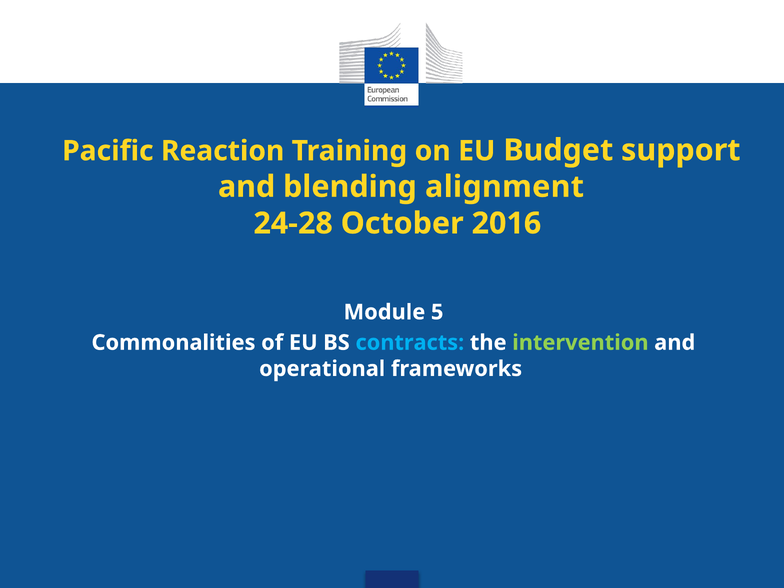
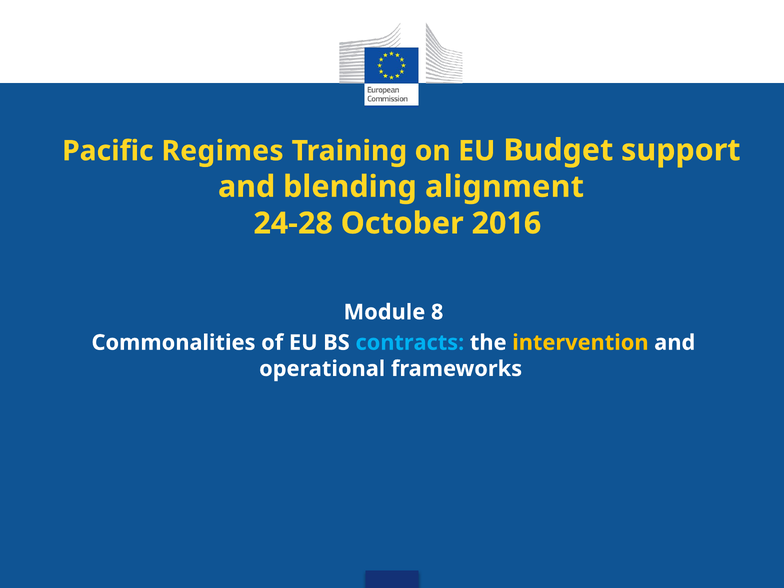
Reaction: Reaction -> Regimes
5: 5 -> 8
intervention colour: light green -> yellow
